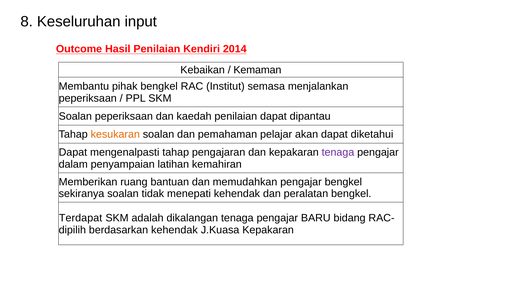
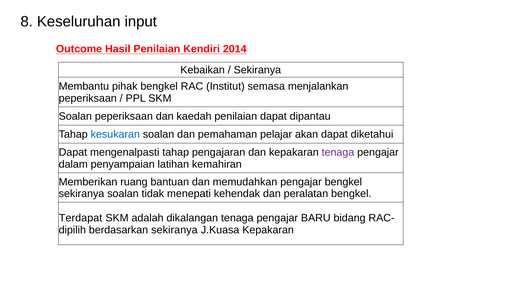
Kemaman at (257, 70): Kemaman -> Sekiranya
kesukaran colour: orange -> blue
berdasarkan kehendak: kehendak -> sekiranya
